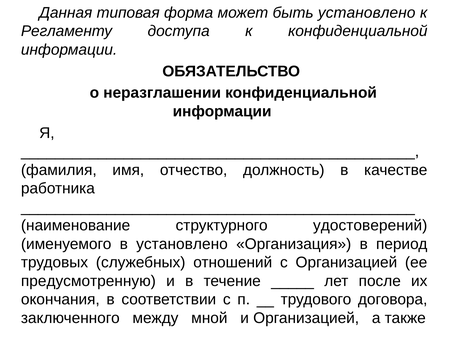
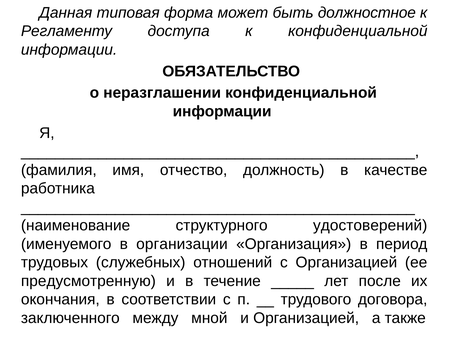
быть установлено: установлено -> должностное
в установлено: установлено -> организации
